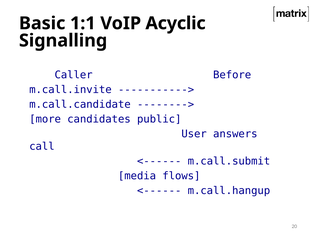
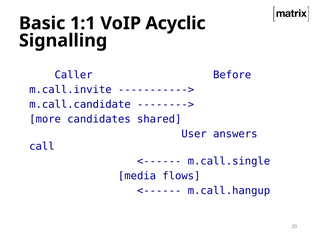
public: public -> shared
m.call.submit: m.call.submit -> m.call.single
